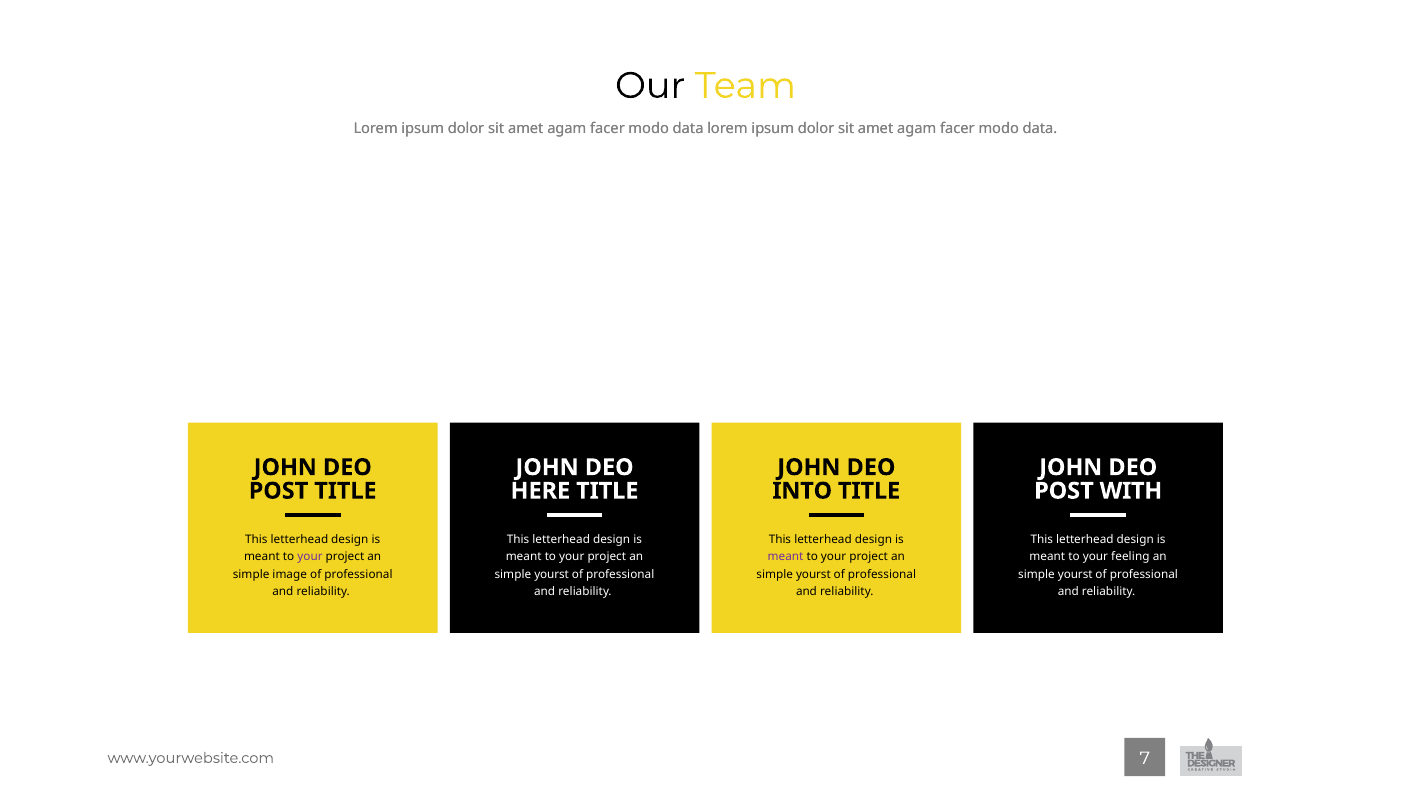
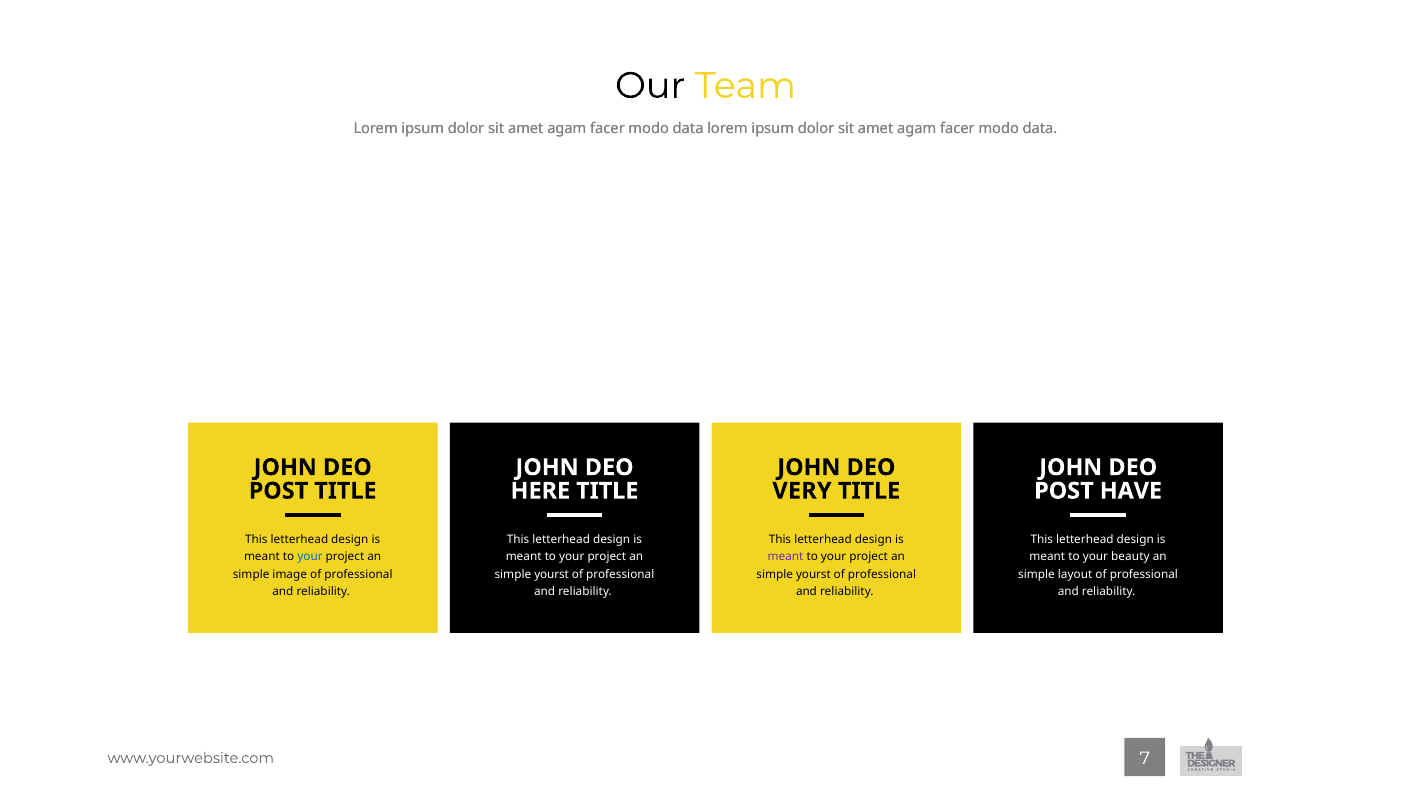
INTO: INTO -> VERY
WITH: WITH -> HAVE
your at (310, 557) colour: purple -> blue
feeling: feeling -> beauty
yourst at (1075, 574): yourst -> layout
